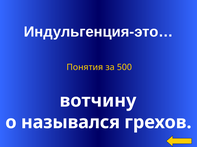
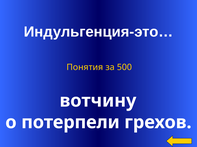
назывался: назывался -> потерпели
